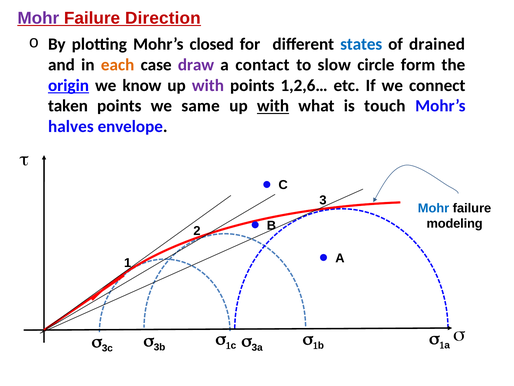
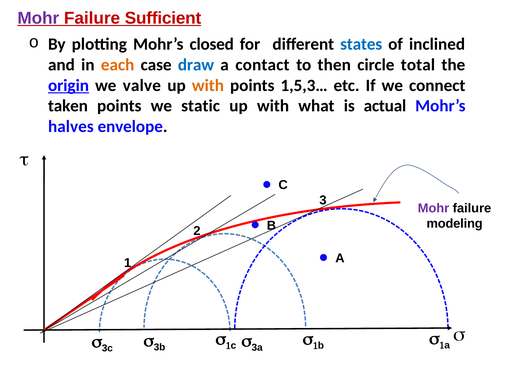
Direction: Direction -> Sufficient
drained: drained -> inclined
draw colour: purple -> blue
slow: slow -> then
form: form -> total
know: know -> valve
with at (208, 85) colour: purple -> orange
1,2,6…: 1,2,6… -> 1,5,3…
same: same -> static
with at (273, 106) underline: present -> none
touch: touch -> actual
Mohr at (434, 208) colour: blue -> purple
